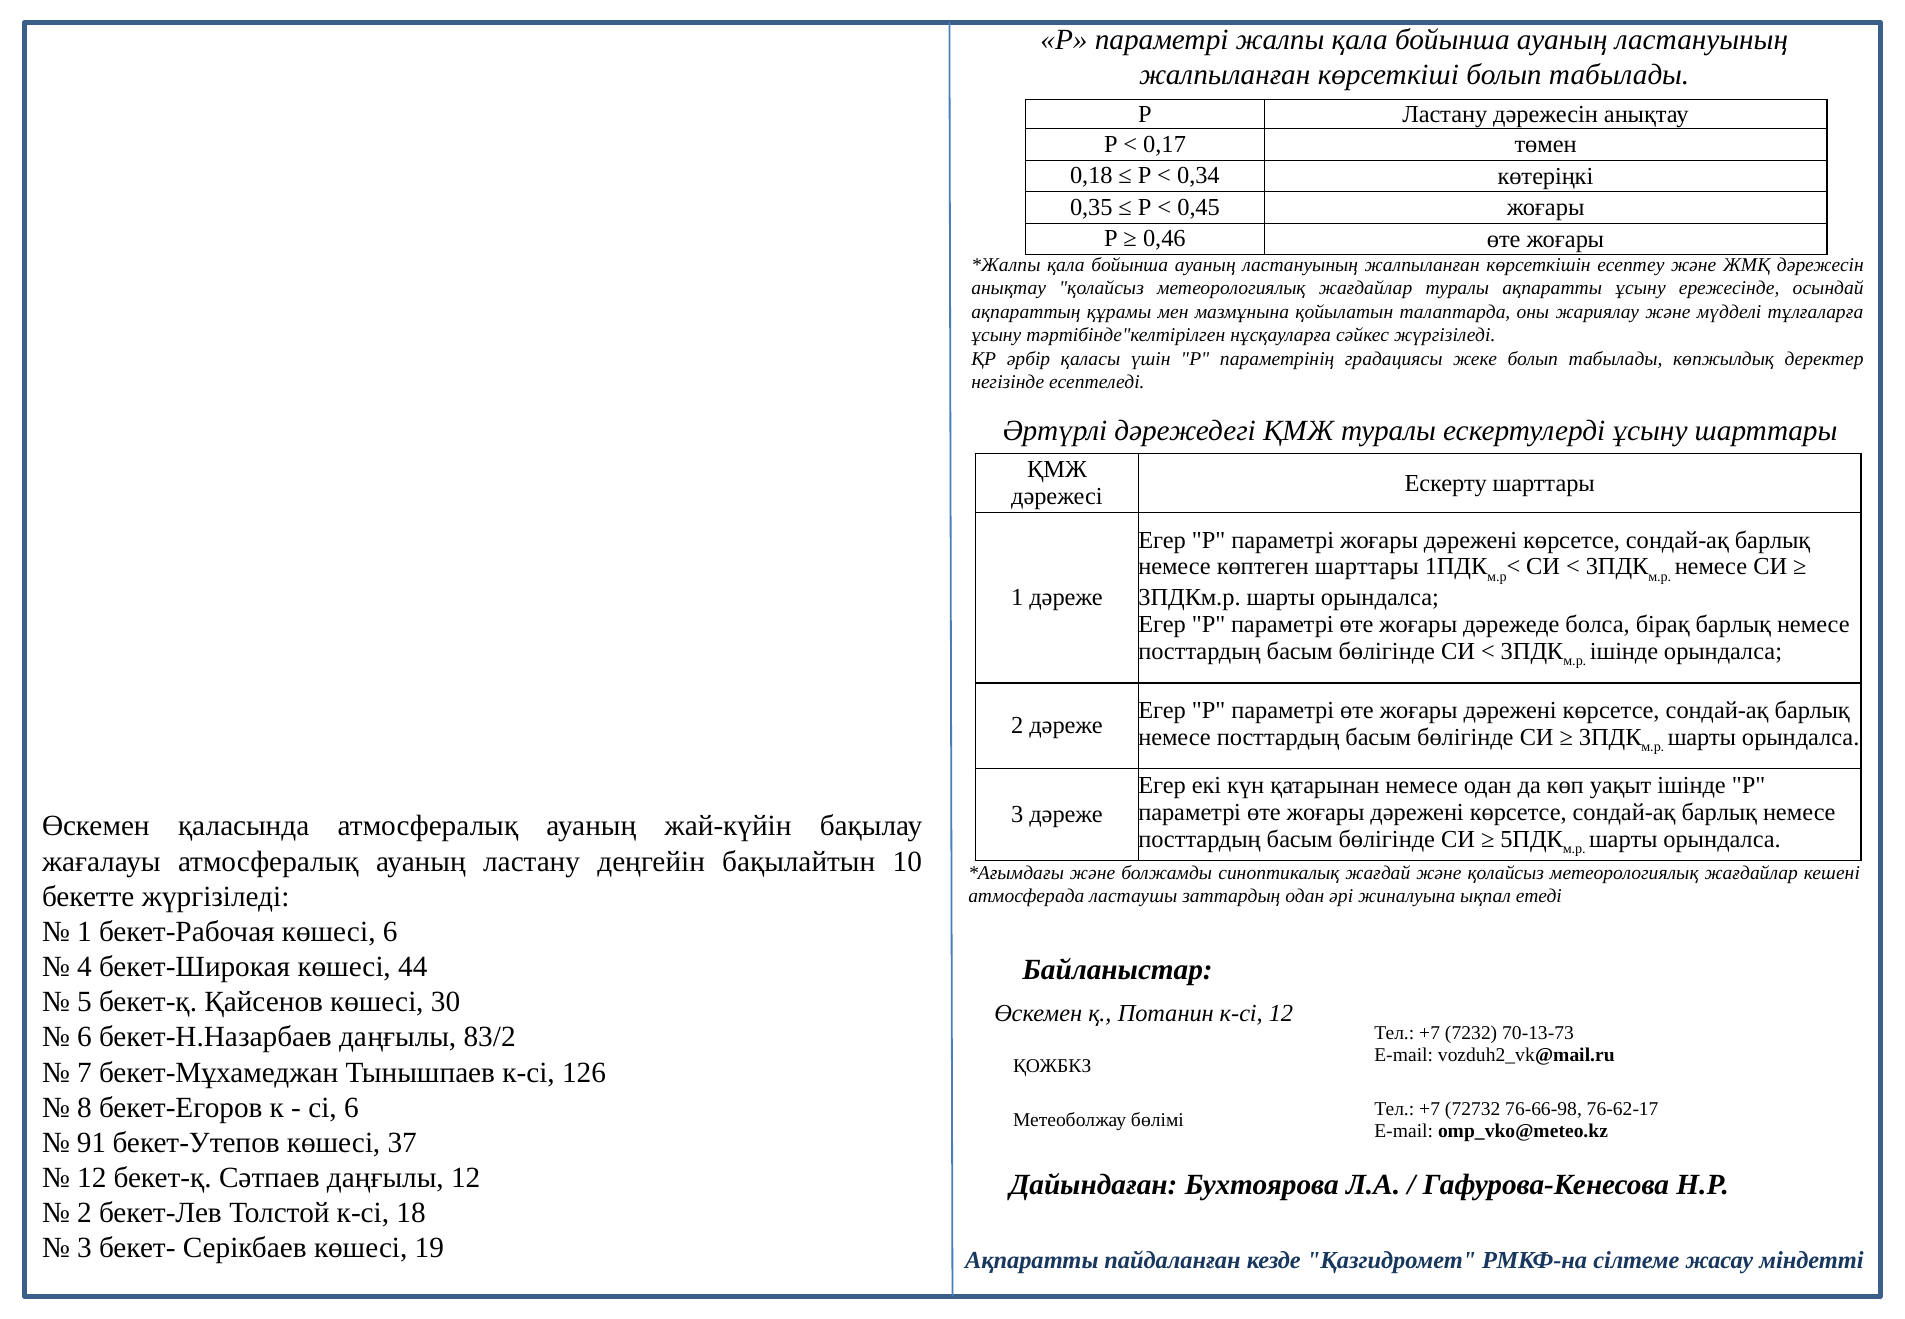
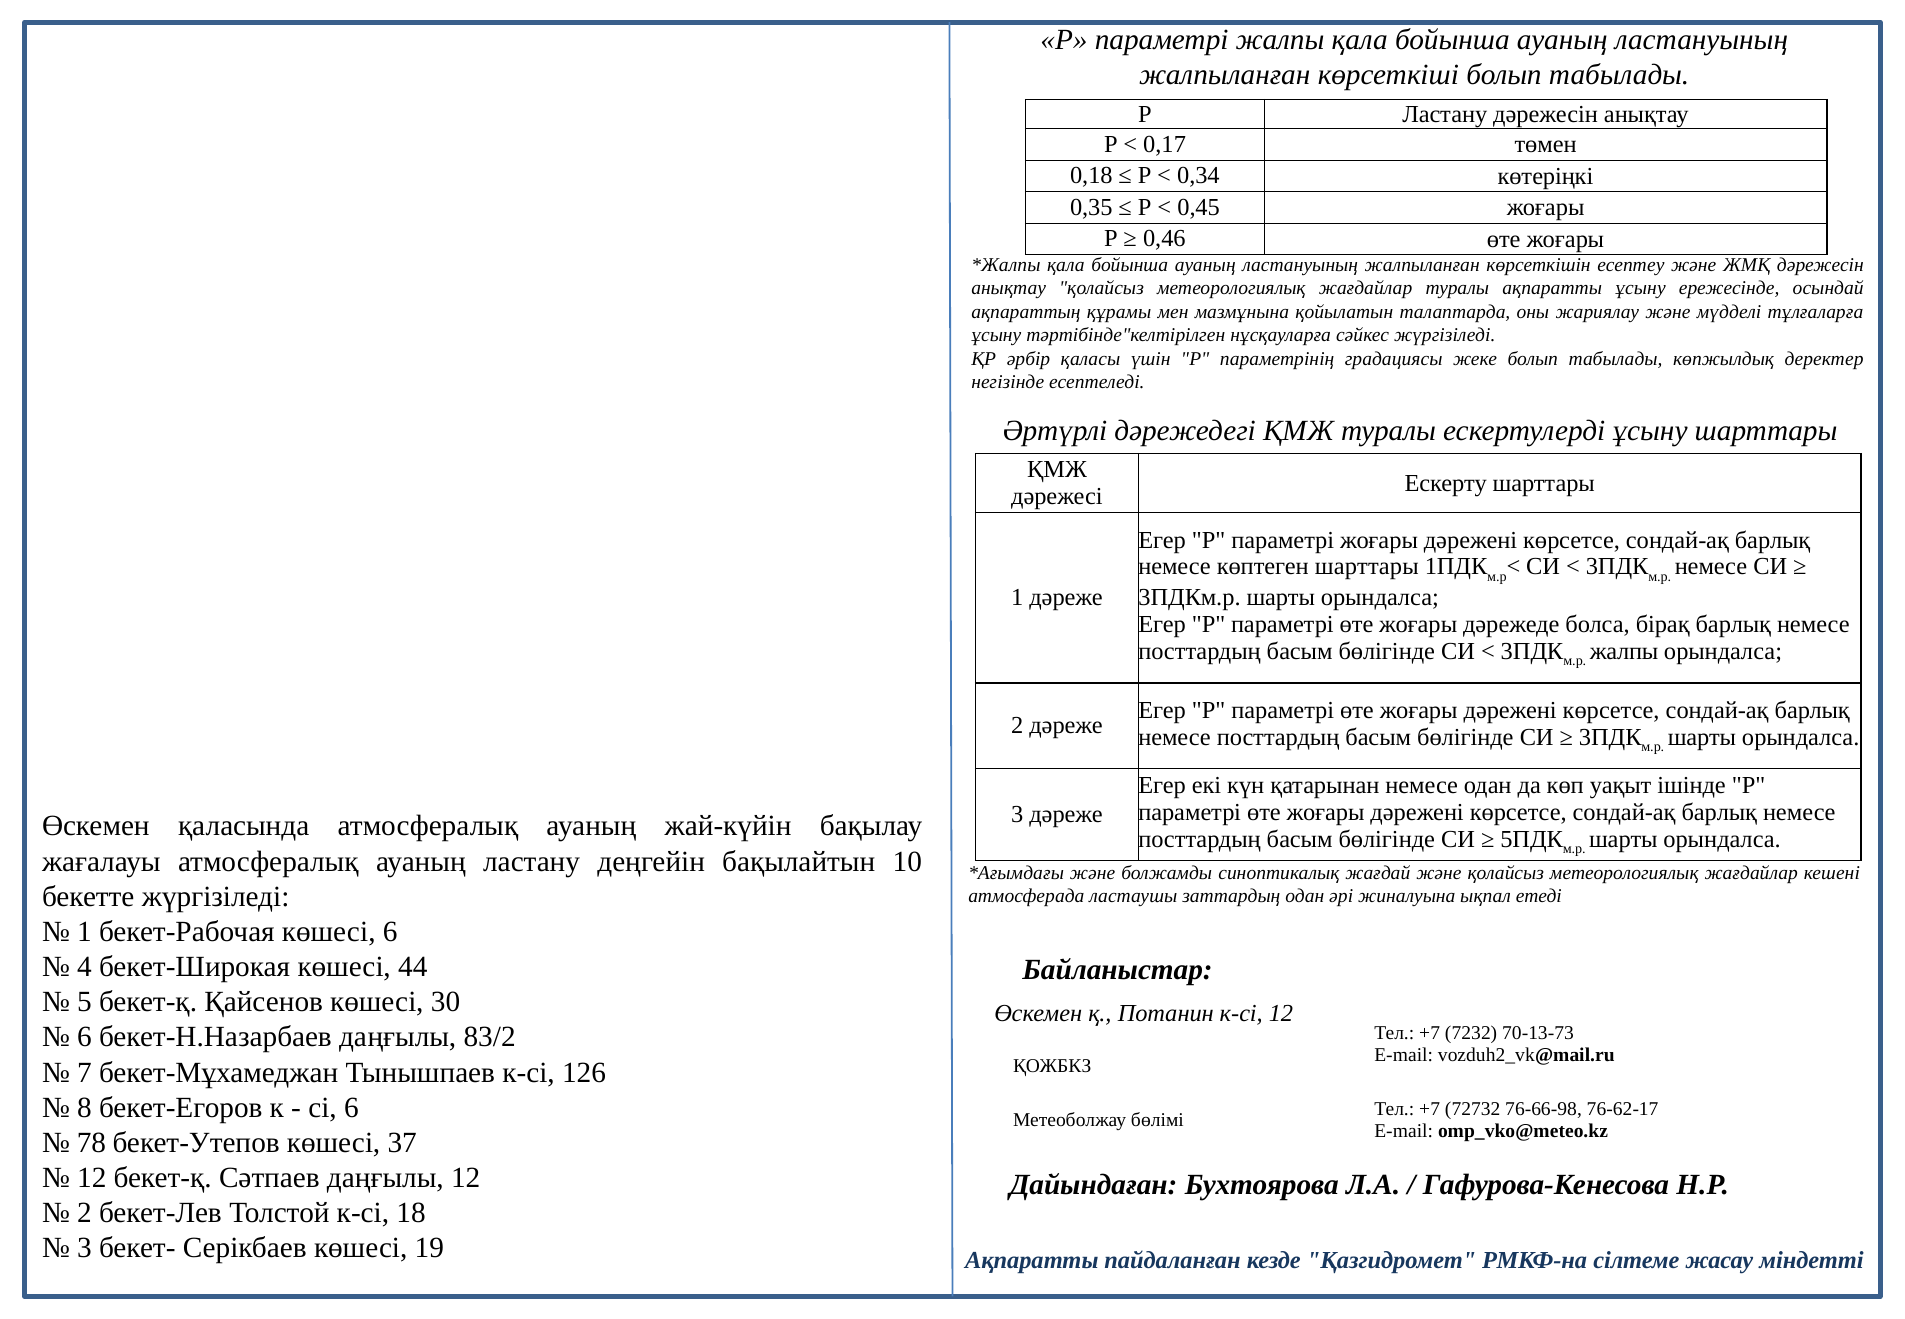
ішінде at (1624, 651): ішінде -> жалпы
91: 91 -> 78
